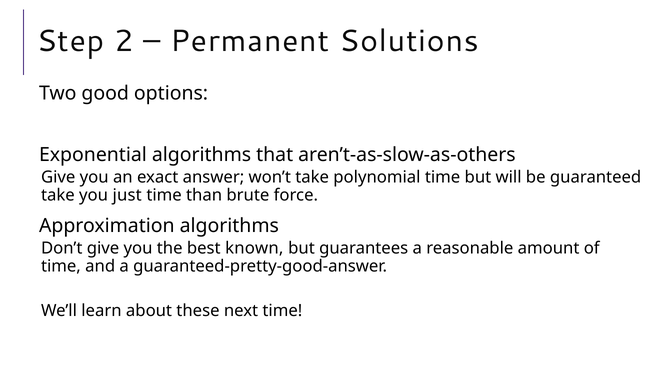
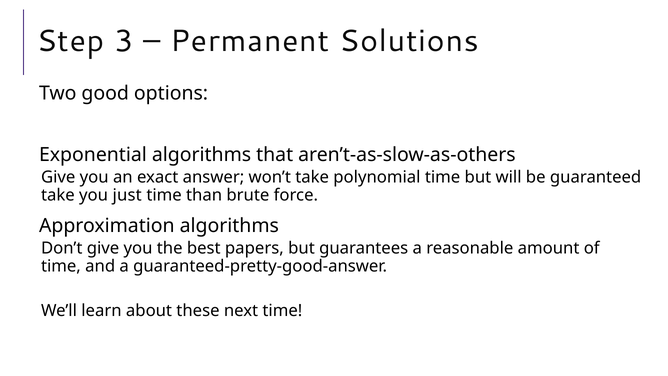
2: 2 -> 3
known: known -> papers
